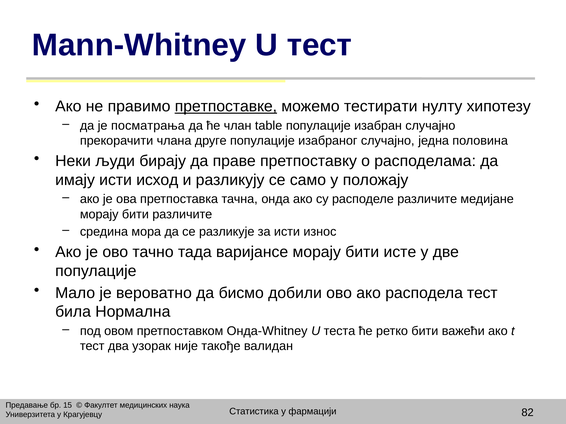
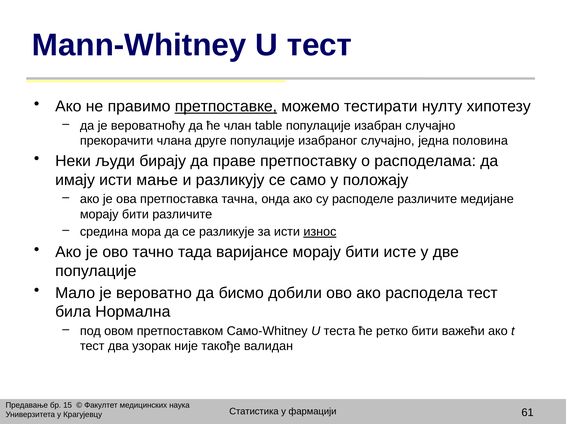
посматрања: посматрања -> вероватноћу
исход: исход -> мање
износ underline: none -> present
Онда-Whitney: Онда-Whitney -> Само-Whitney
82: 82 -> 61
